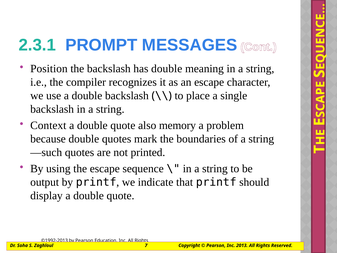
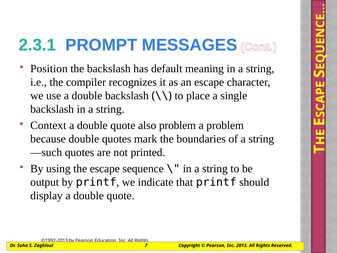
has double: double -> default
also memory: memory -> problem
